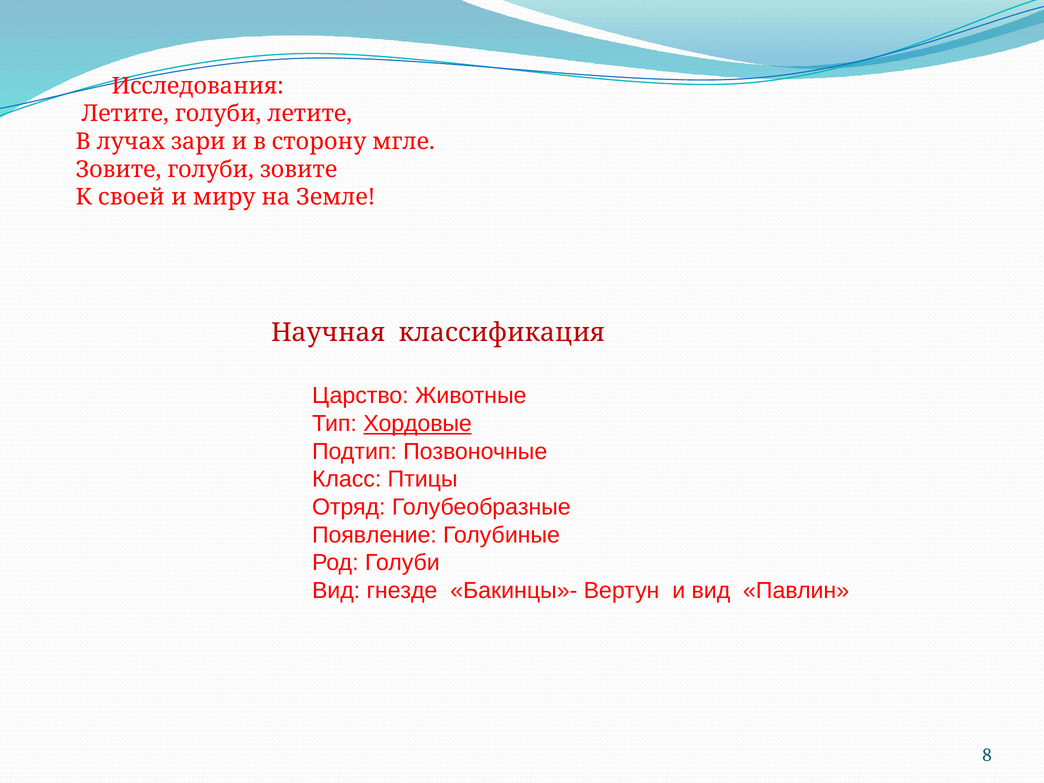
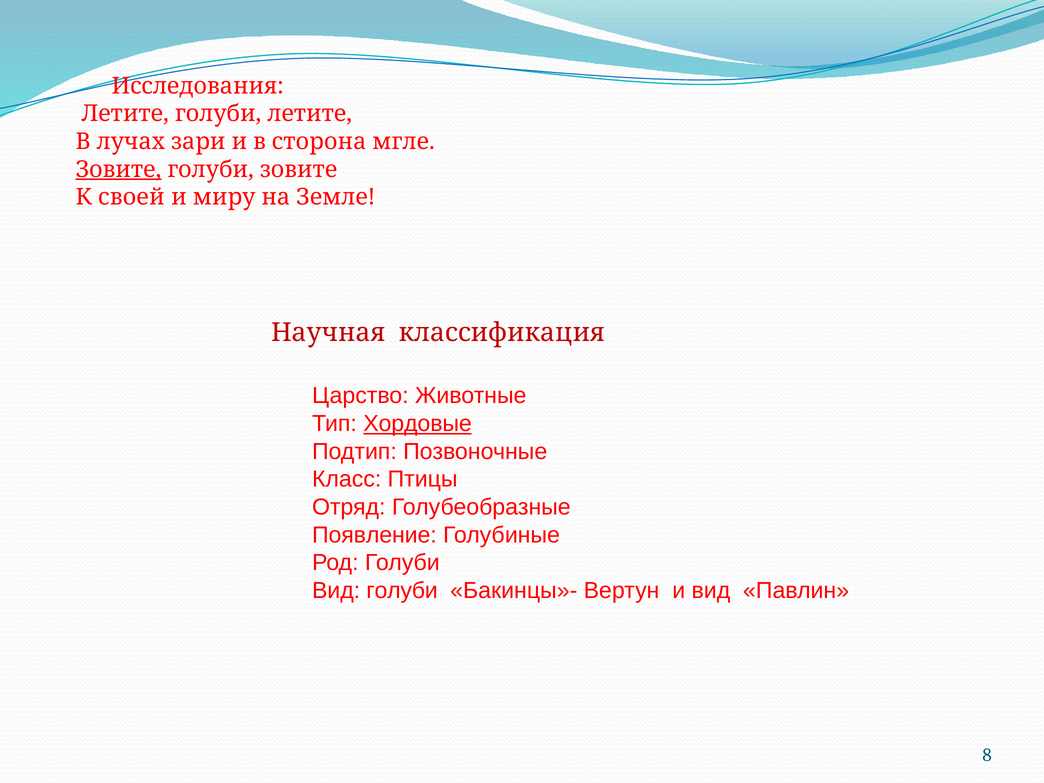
сторону: сторону -> сторона
Зовите at (118, 169) underline: none -> present
Вид гнезде: гнезде -> голуби
